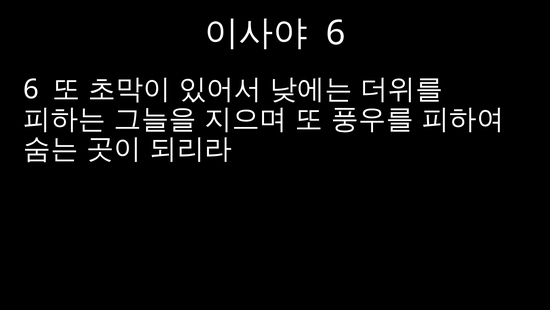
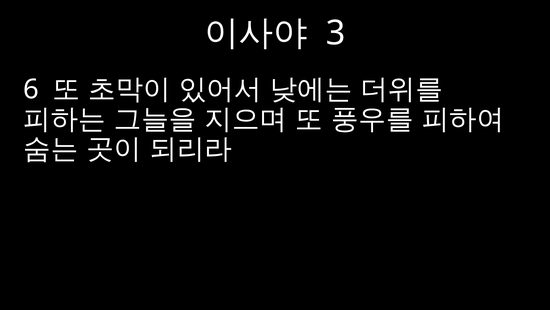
6 at (336, 33): 6 -> 3
